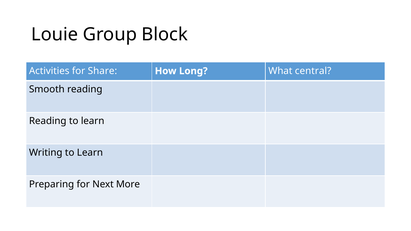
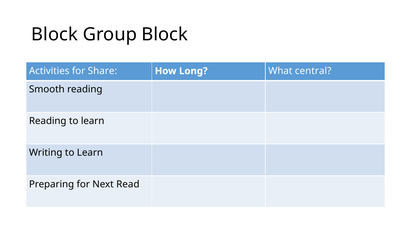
Louie at (55, 35): Louie -> Block
More: More -> Read
